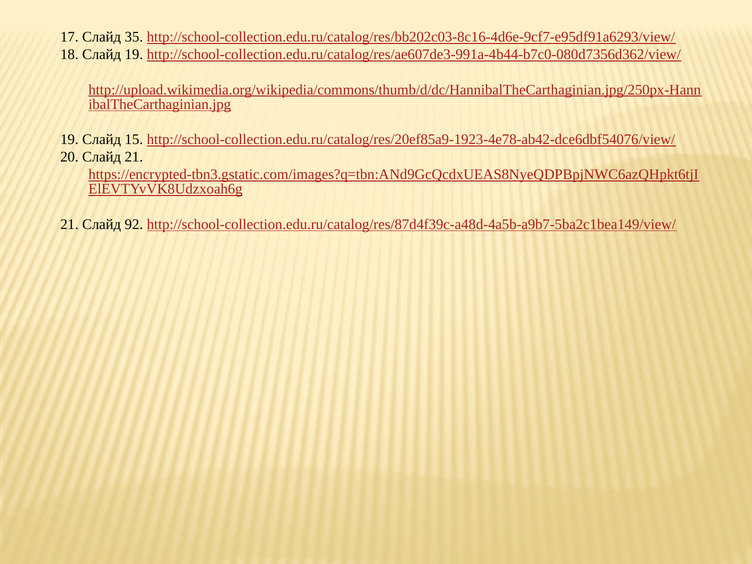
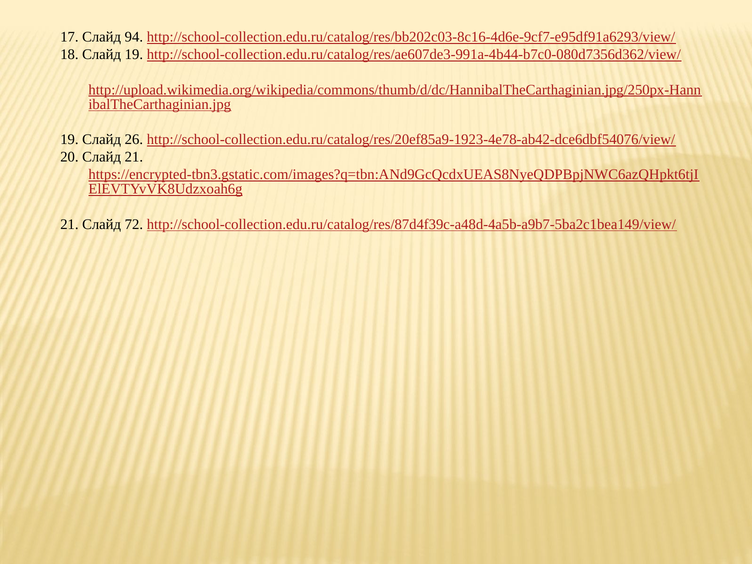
35: 35 -> 94
15: 15 -> 26
92: 92 -> 72
